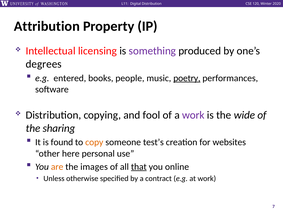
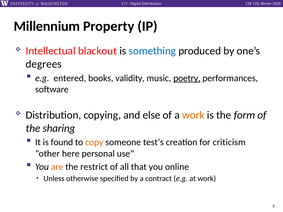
Attribution: Attribution -> Millennium
licensing: licensing -> blackout
something colour: purple -> blue
people: people -> validity
fool: fool -> else
work at (193, 115) colour: purple -> orange
wide: wide -> form
websites: websites -> criticism
images: images -> restrict
that underline: present -> none
